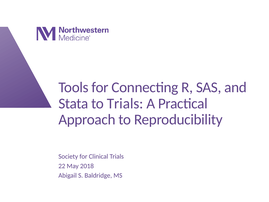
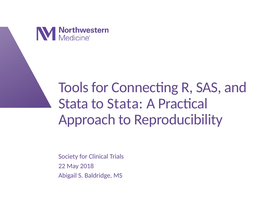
to Trials: Trials -> Stata
